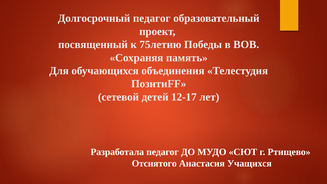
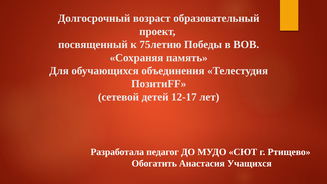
Долгосрочный педагог: педагог -> возраст
Отснятого: Отснятого -> Обогатить
